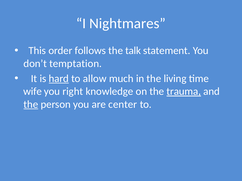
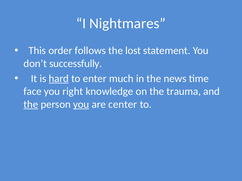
talk: talk -> lost
temptation: temptation -> successfully
allow: allow -> enter
living: living -> news
wife: wife -> face
trauma underline: present -> none
you at (81, 105) underline: none -> present
